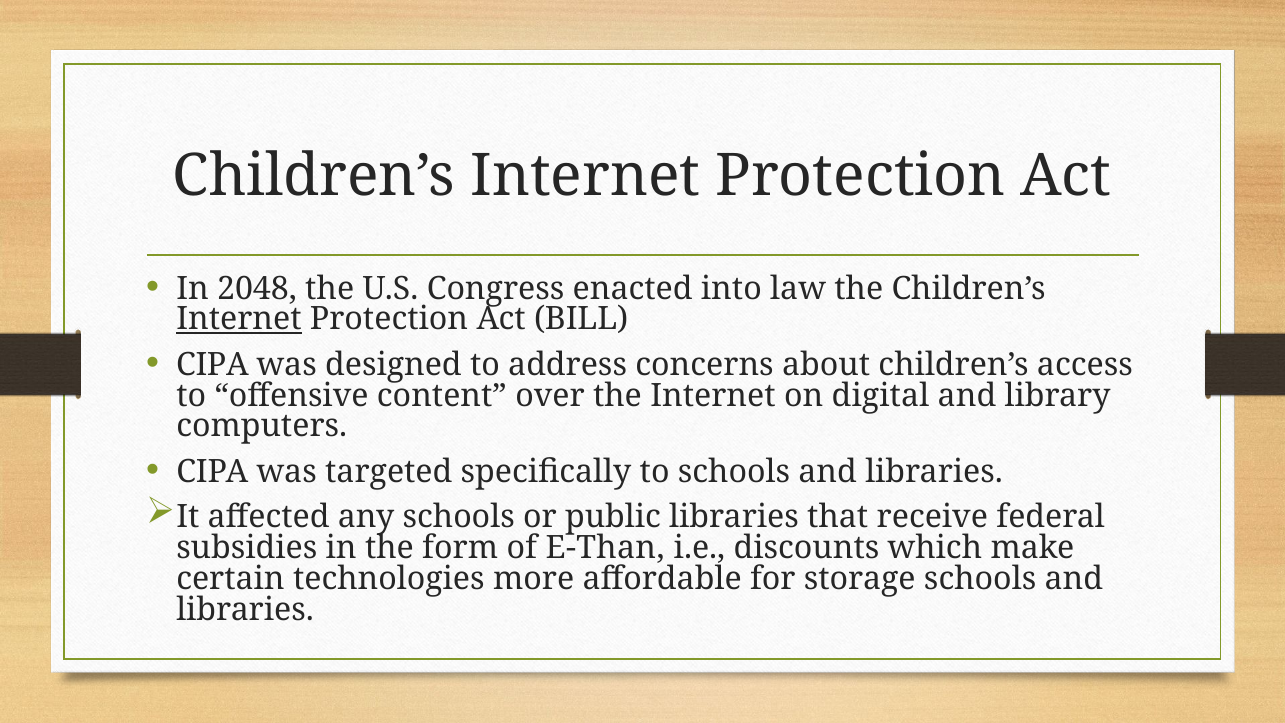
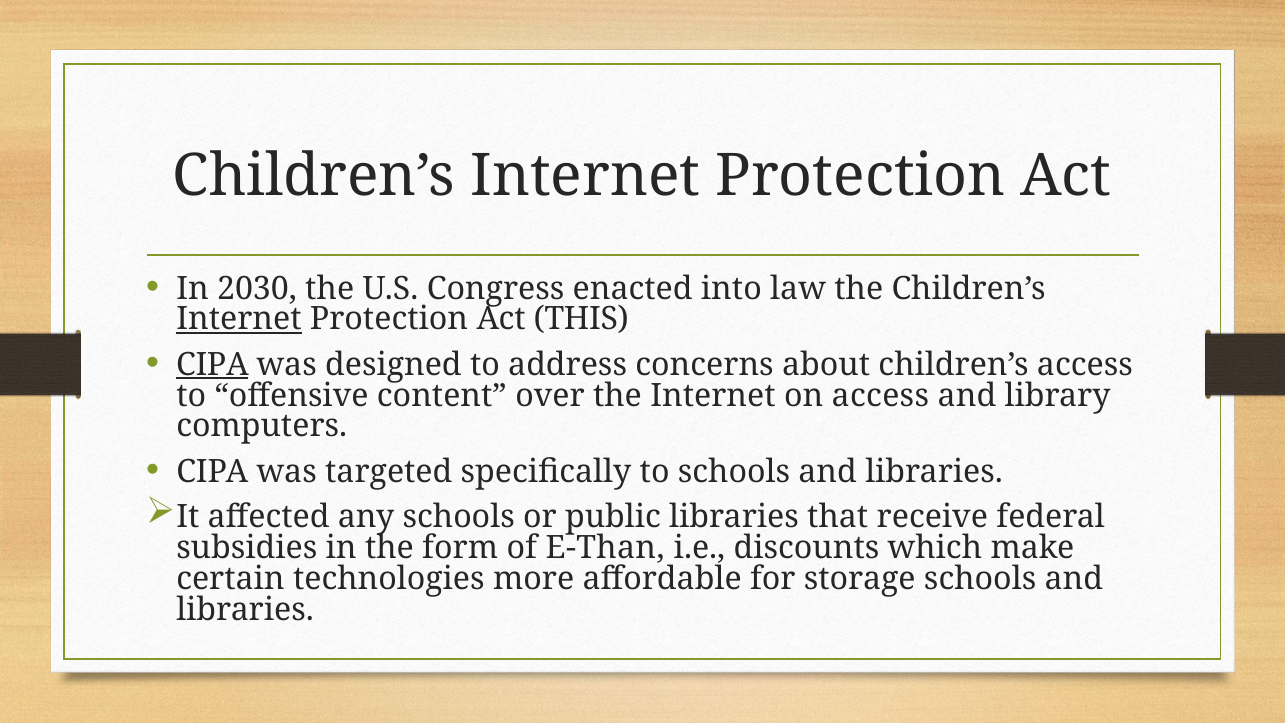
2048: 2048 -> 2030
BILL: BILL -> THIS
CIPA at (212, 365) underline: none -> present
on digital: digital -> access
